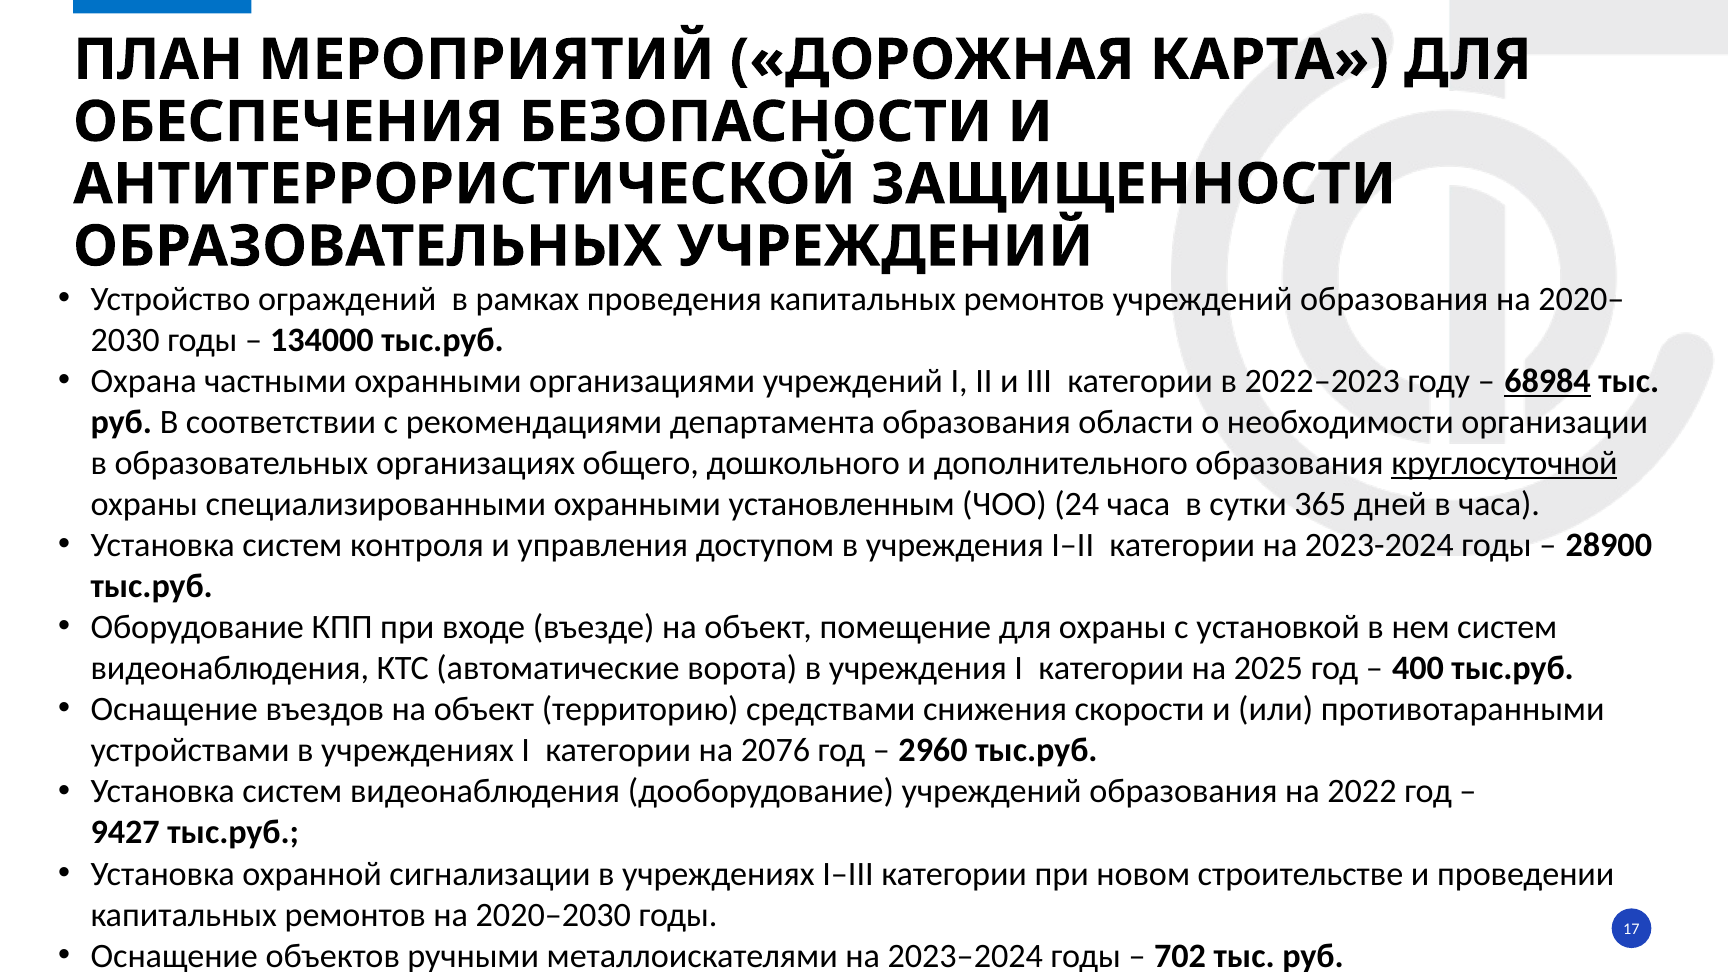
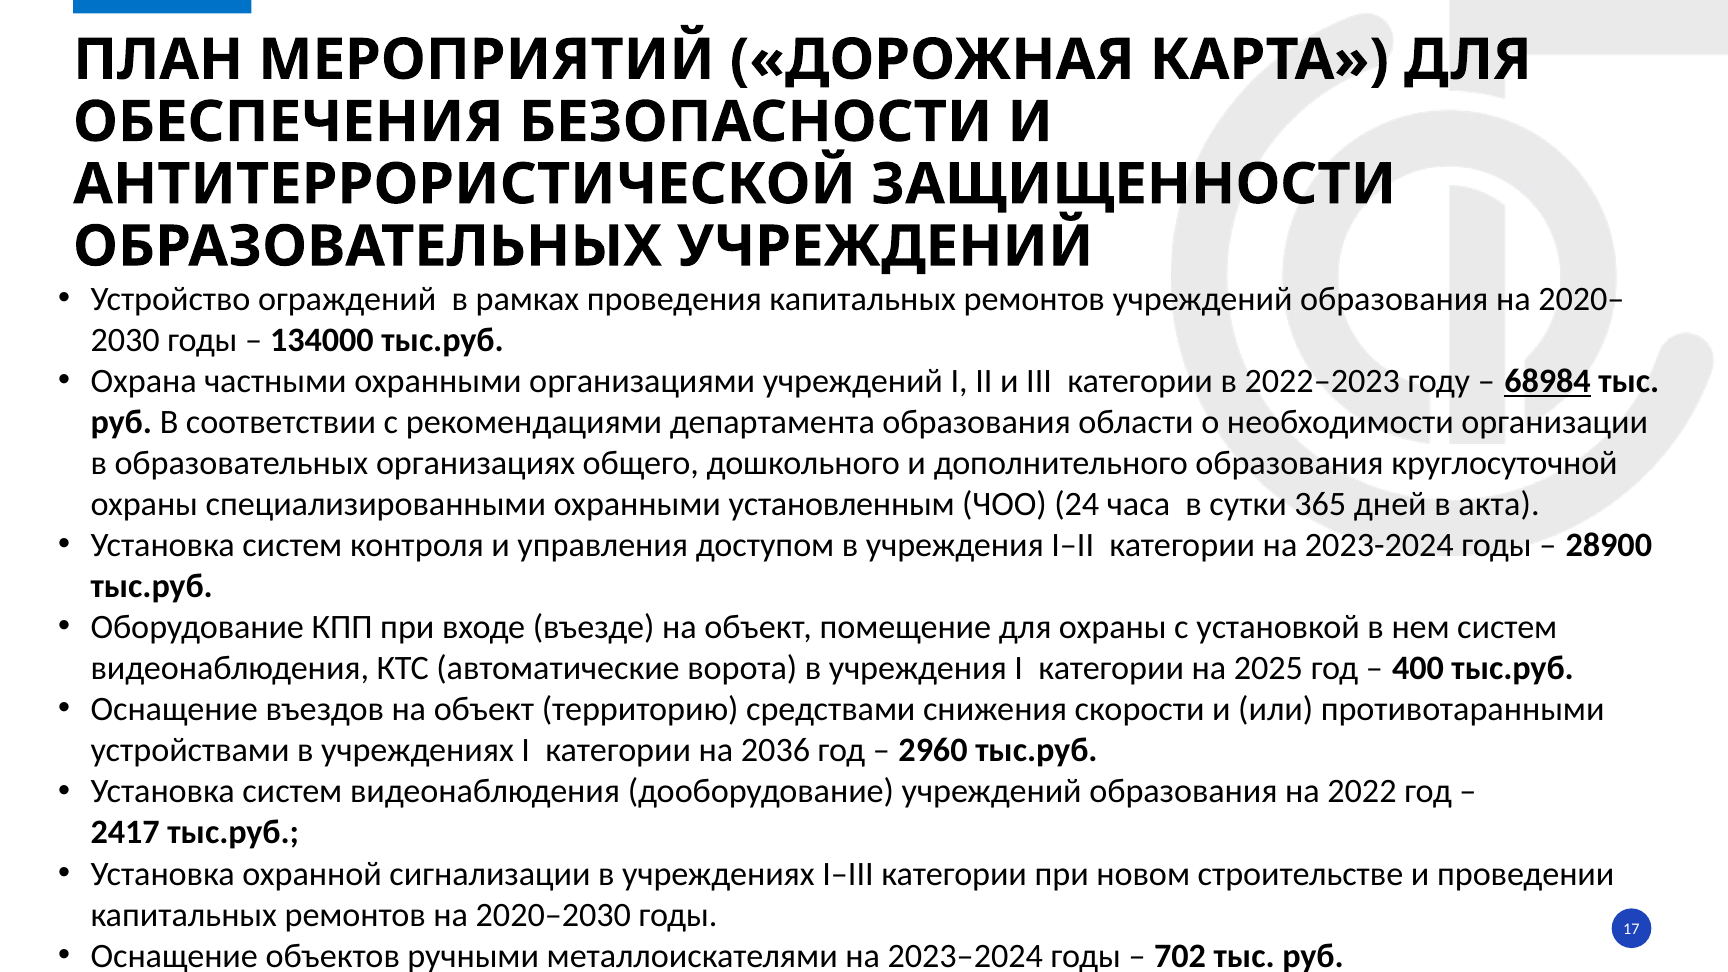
круглосуточной underline: present -> none
в часа: часа -> акта
2076: 2076 -> 2036
9427: 9427 -> 2417
